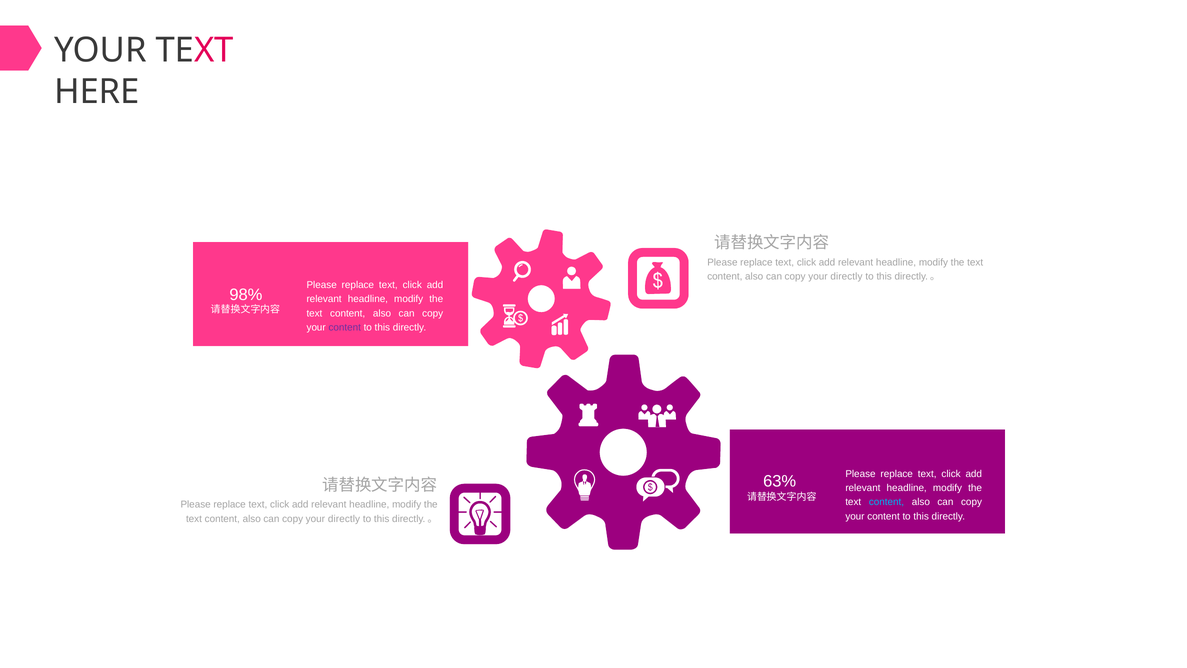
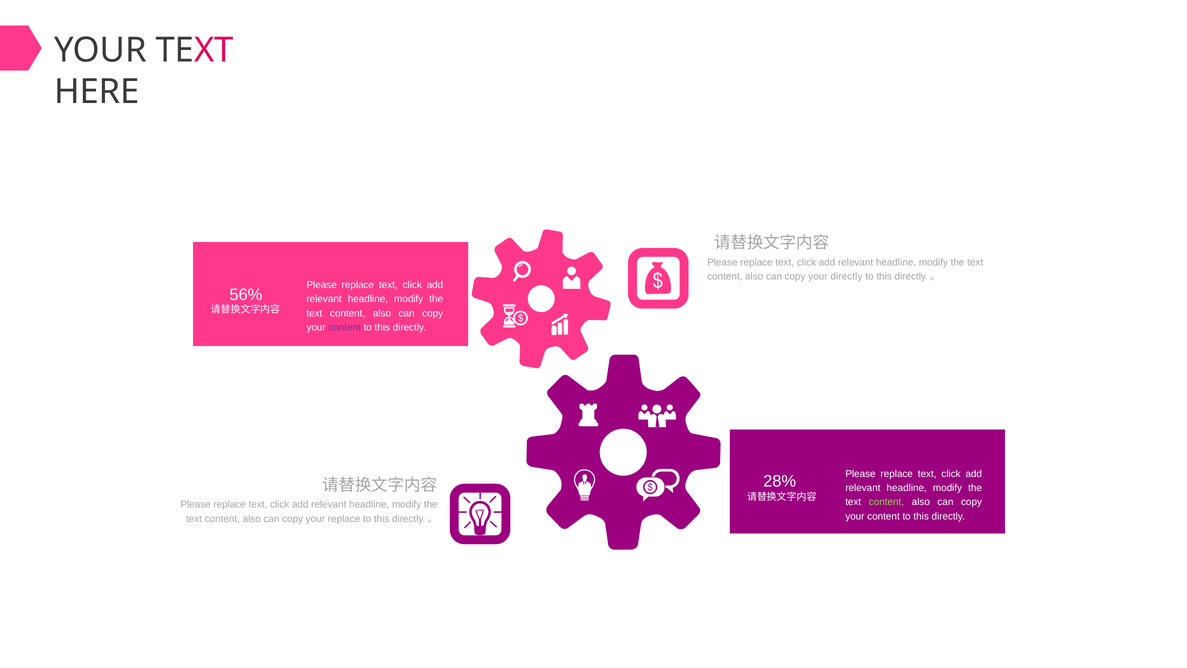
98%: 98% -> 56%
63%: 63% -> 28%
content at (886, 502) colour: light blue -> light green
directly at (344, 519): directly -> replace
